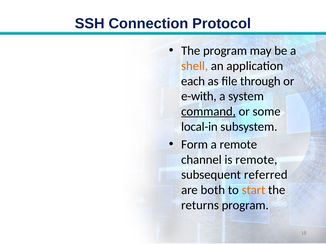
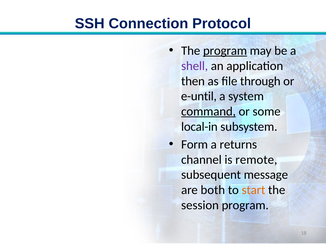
program at (225, 51) underline: none -> present
shell colour: orange -> purple
each: each -> then
e-with: e-with -> e-until
a remote: remote -> returns
referred: referred -> message
returns: returns -> session
